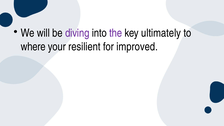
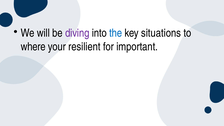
the colour: purple -> blue
ultimately: ultimately -> situations
improved: improved -> important
